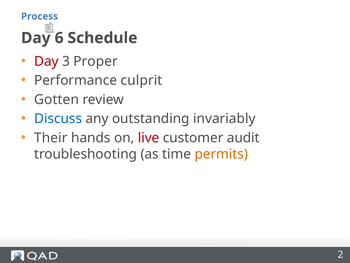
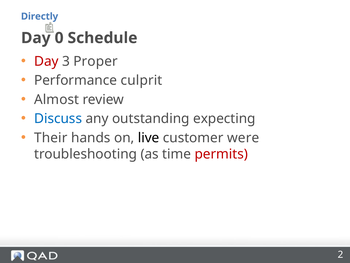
Process: Process -> Directly
6: 6 -> 0
Gotten: Gotten -> Almost
invariably: invariably -> expecting
live colour: red -> black
audit: audit -> were
permits colour: orange -> red
